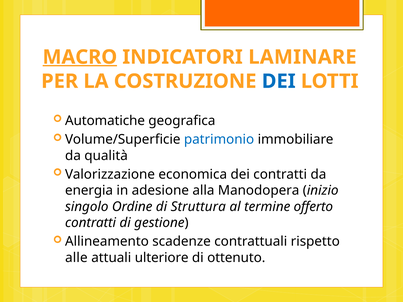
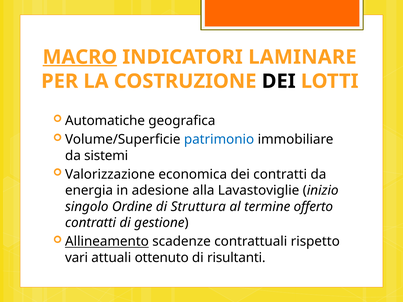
DEI at (279, 81) colour: blue -> black
qualità: qualità -> sistemi
Manodopera: Manodopera -> Lavastoviglie
Allineamento underline: none -> present
alle: alle -> vari
ulteriore: ulteriore -> ottenuto
ottenuto: ottenuto -> risultanti
